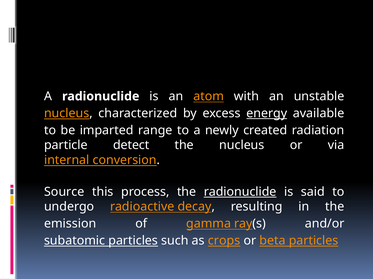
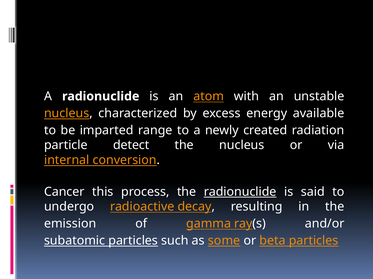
energy underline: present -> none
Source: Source -> Cancer
crops: crops -> some
